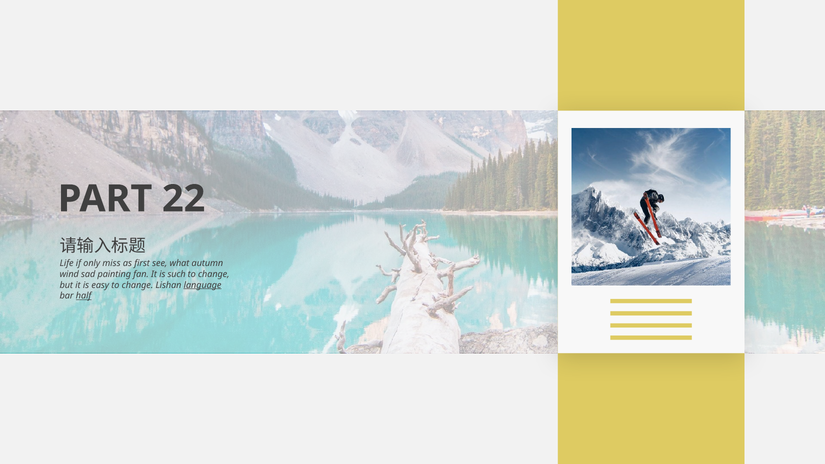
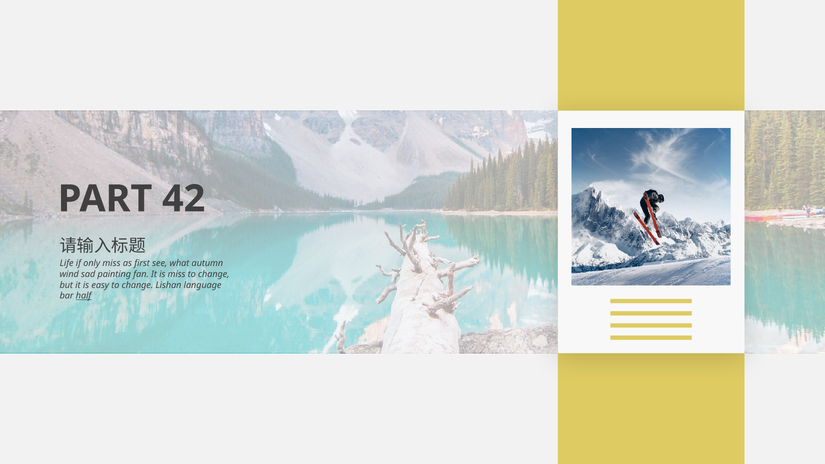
22: 22 -> 42
is such: such -> miss
language underline: present -> none
